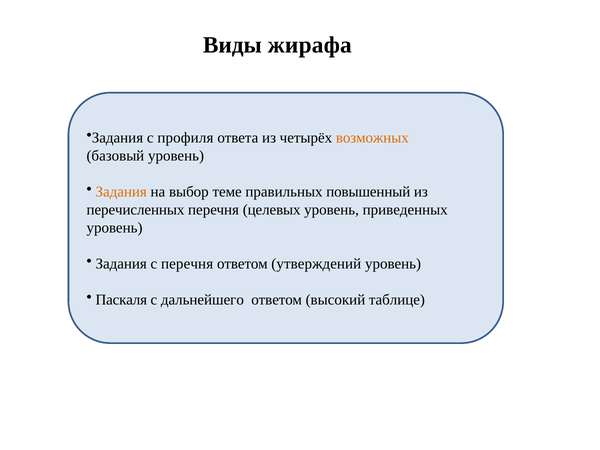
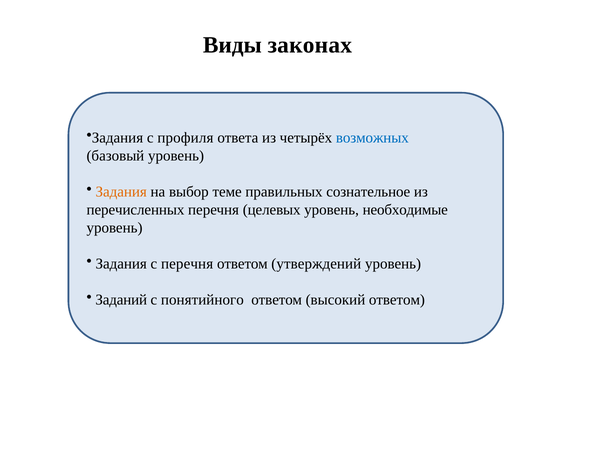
жирафа: жирафа -> законах
возможных colour: orange -> blue
повышенный: повышенный -> сознательное
приведенных: приведенных -> необходимые
Паскаля: Паскаля -> Заданий
дальнейшего: дальнейшего -> понятийного
высокий таблице: таблице -> ответом
